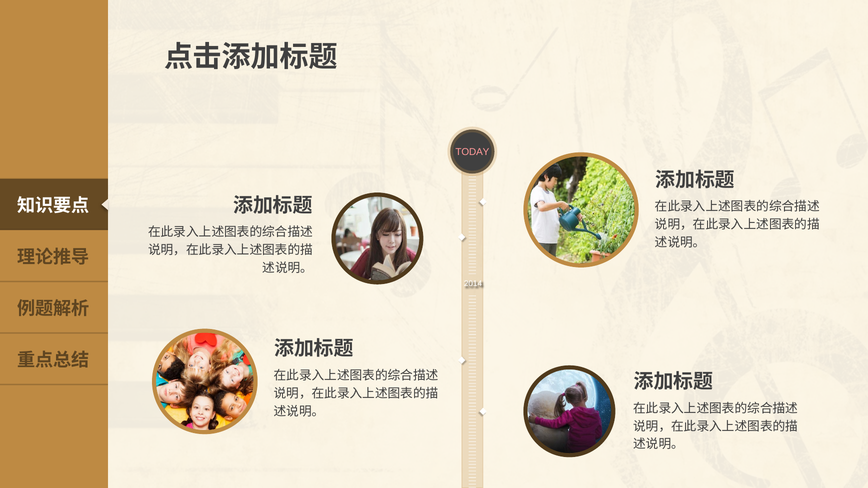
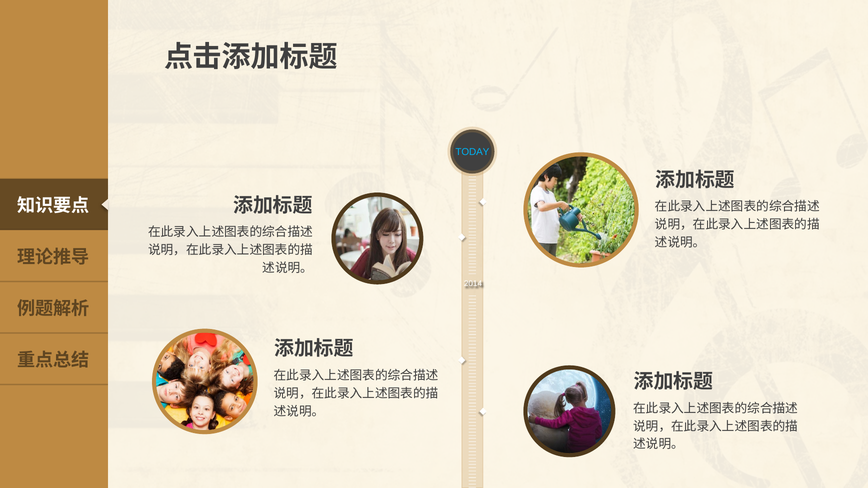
TODAY colour: pink -> light blue
